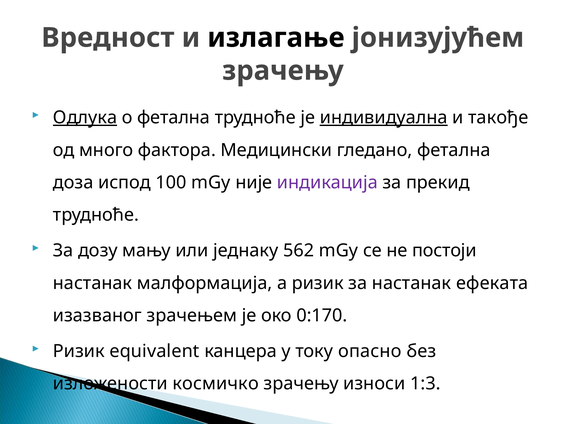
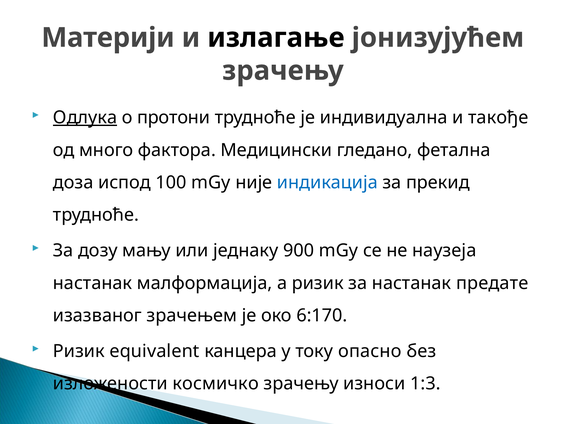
Вредност: Вредност -> Материји
о фетална: фетална -> протони
индивидуална underline: present -> none
индикација colour: purple -> blue
562: 562 -> 900
постоји: постоји -> наузеја
ефеката: ефеката -> предате
0:170: 0:170 -> 6:170
